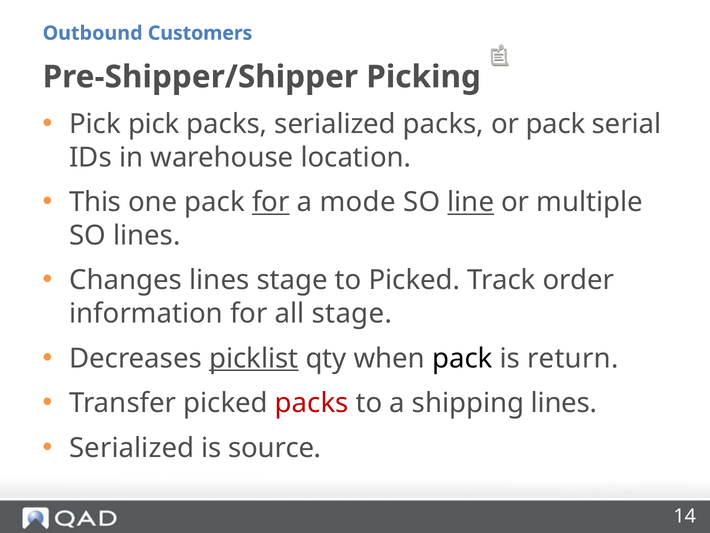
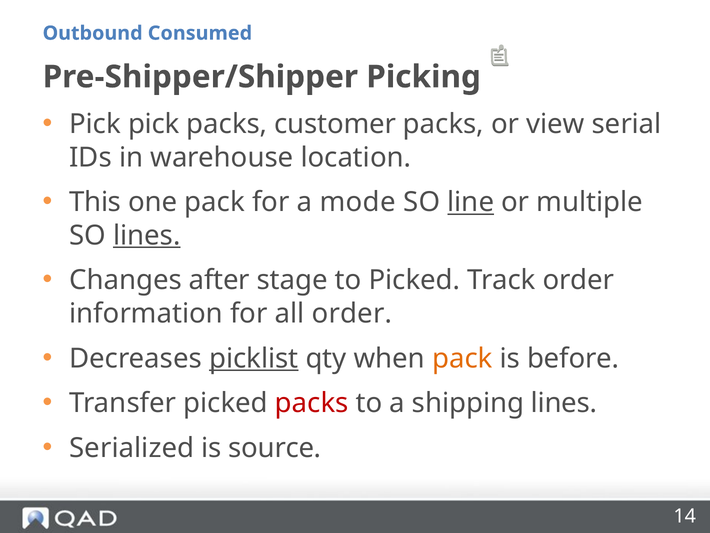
Customers: Customers -> Consumed
packs serialized: serialized -> customer
or pack: pack -> view
for at (271, 202) underline: present -> none
lines at (147, 235) underline: none -> present
Changes lines: lines -> after
all stage: stage -> order
pack at (462, 358) colour: black -> orange
return: return -> before
